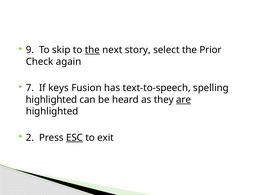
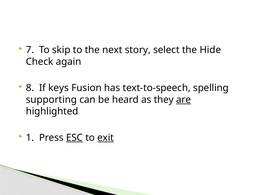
9: 9 -> 7
the at (92, 50) underline: present -> none
Prior: Prior -> Hide
7: 7 -> 8
highlighted at (51, 99): highlighted -> supporting
2: 2 -> 1
exit underline: none -> present
